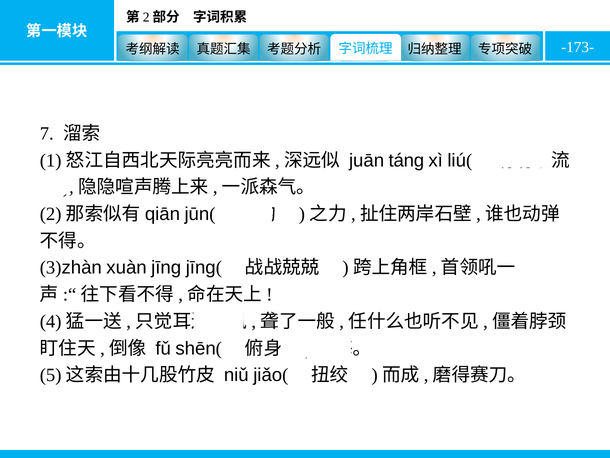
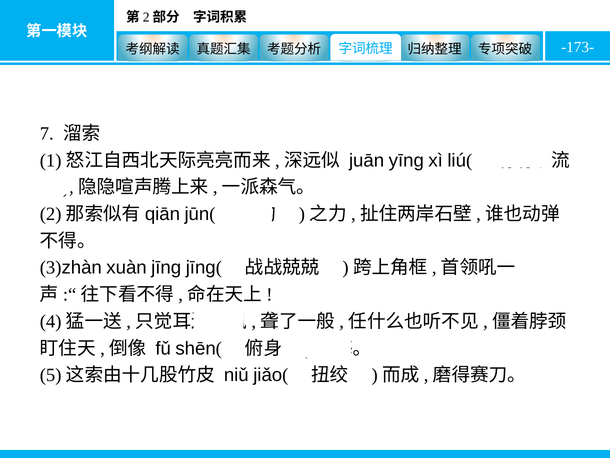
táng: táng -> yīng
